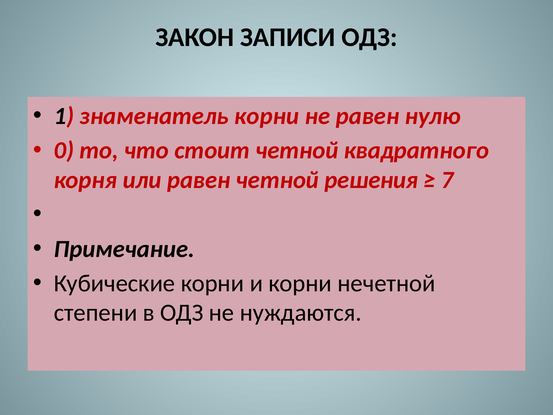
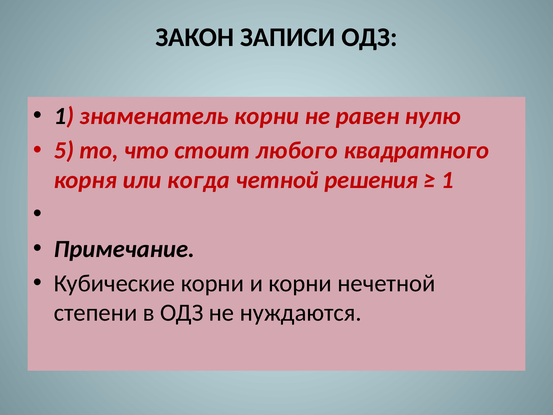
0: 0 -> 5
стоит четной: четной -> любого
или равен: равен -> когда
7 at (448, 180): 7 -> 1
